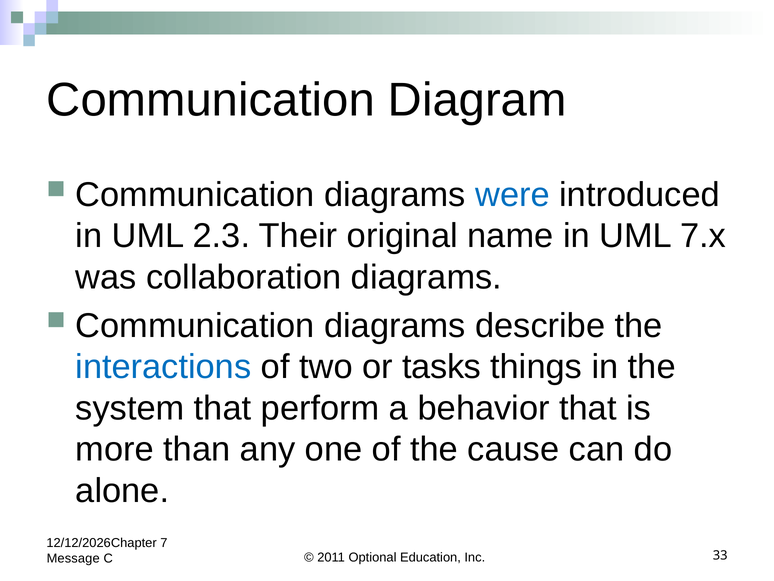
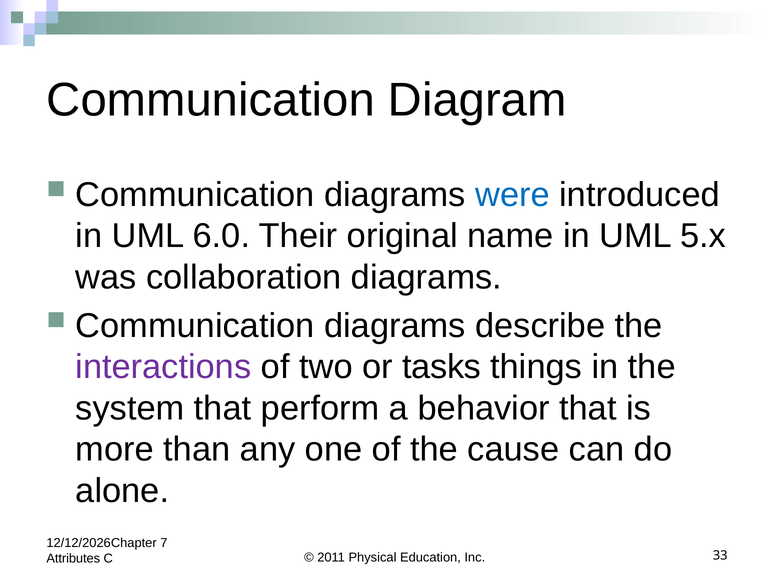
2.3: 2.3 -> 6.0
7.x: 7.x -> 5.x
interactions colour: blue -> purple
Optional: Optional -> Physical
Message: Message -> Attributes
